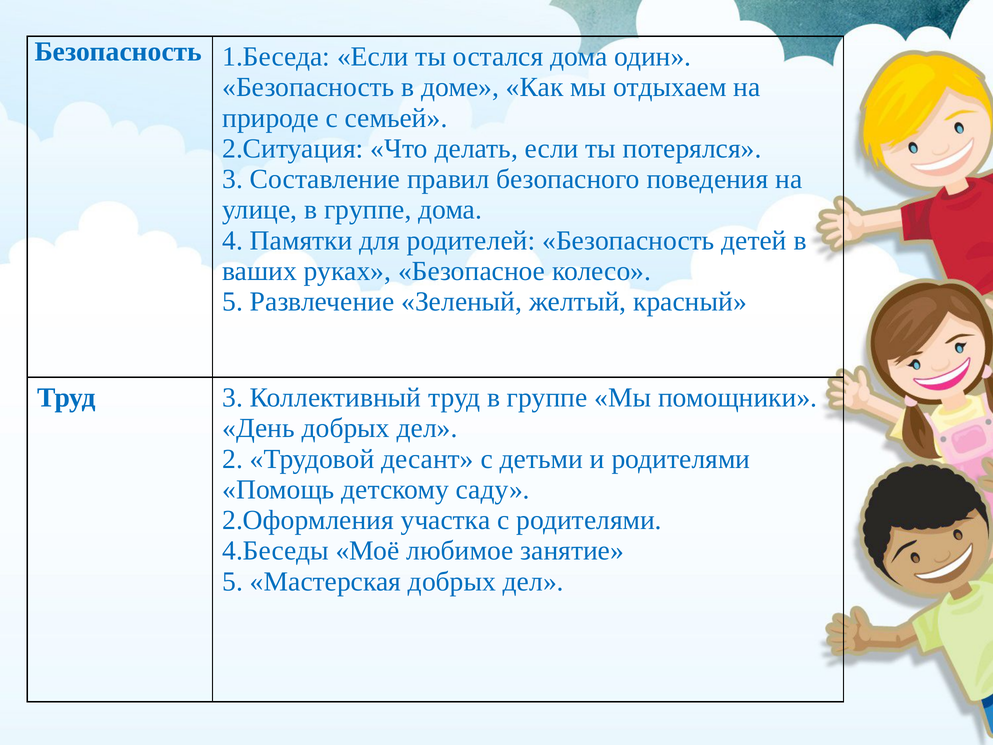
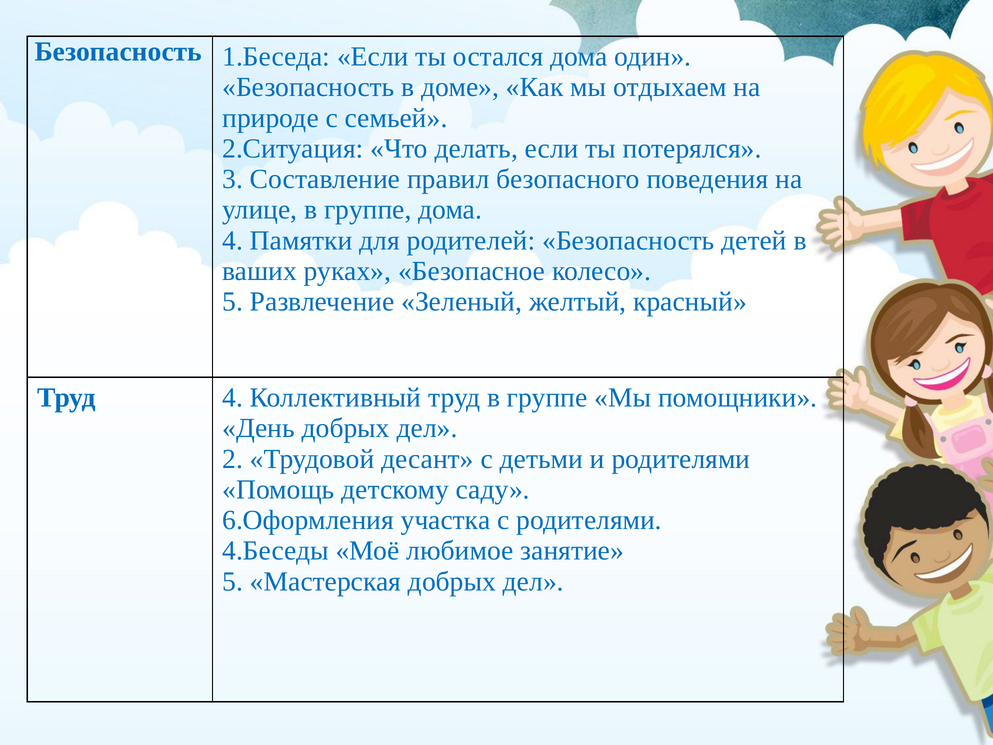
Труд 3: 3 -> 4
2.Оформления: 2.Оформления -> 6.Оформления
